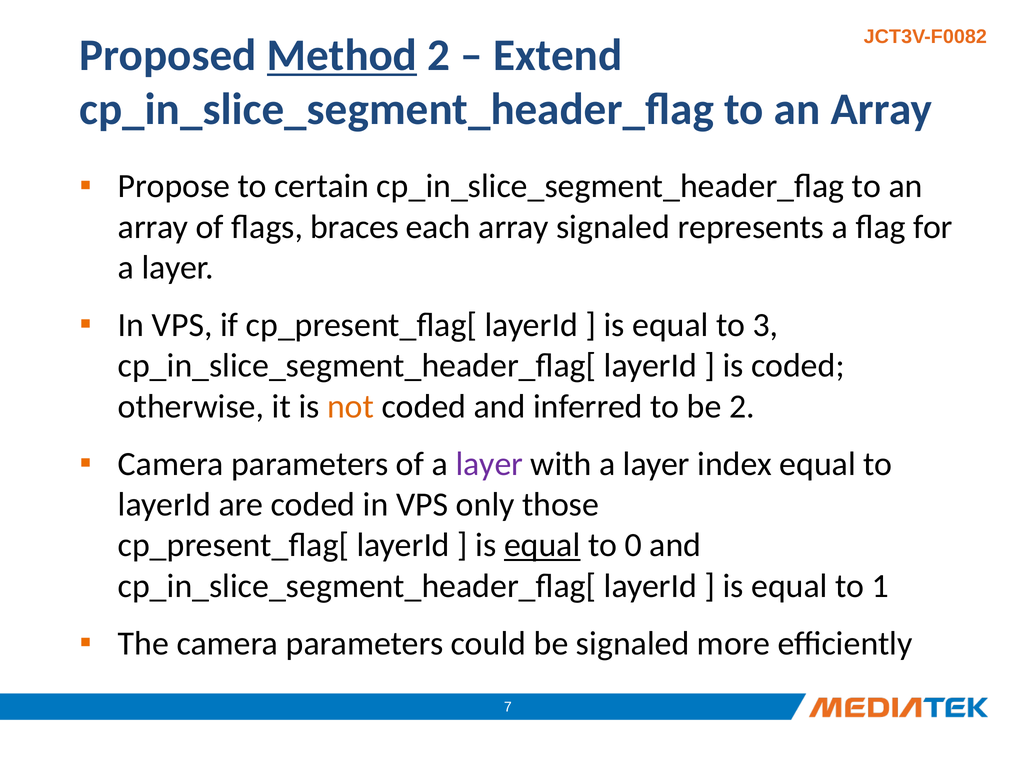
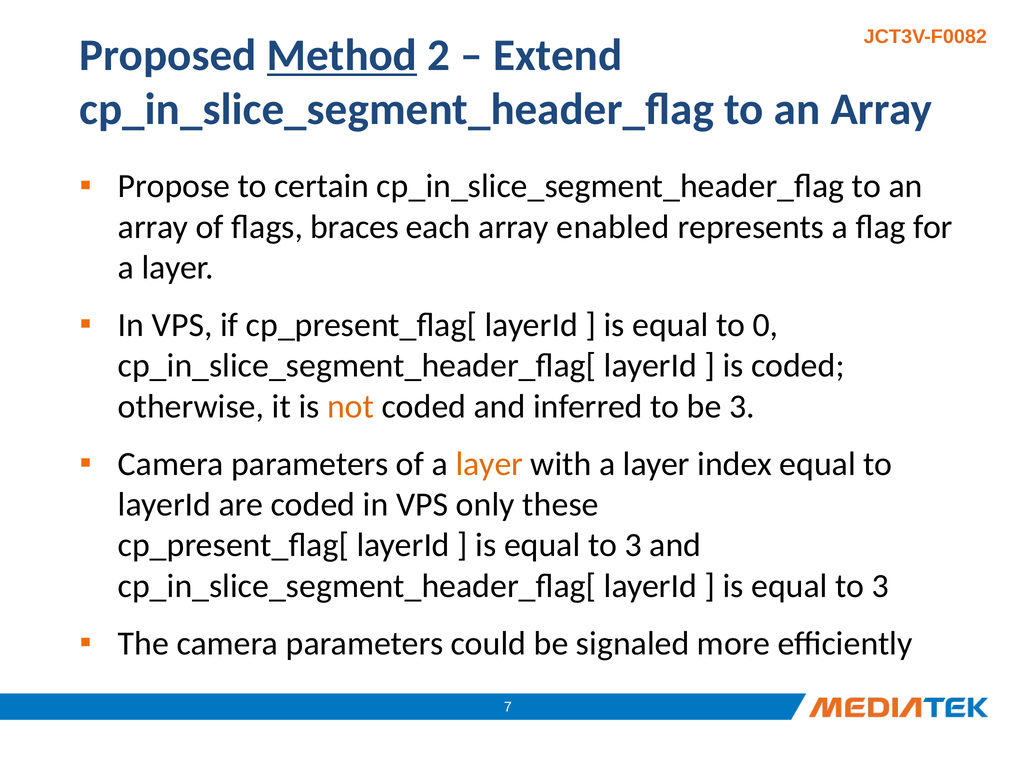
array signaled: signaled -> enabled
3: 3 -> 0
be 2: 2 -> 3
layer at (489, 464) colour: purple -> orange
those: those -> these
equal at (542, 545) underline: present -> none
0 at (633, 545): 0 -> 3
1 at (880, 586): 1 -> 3
